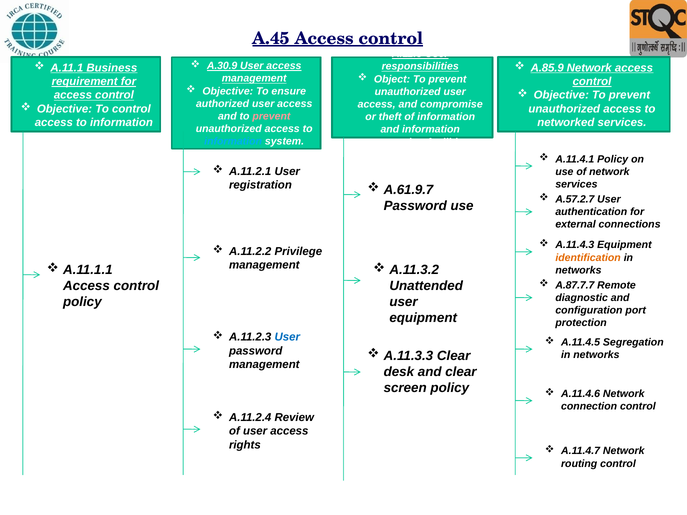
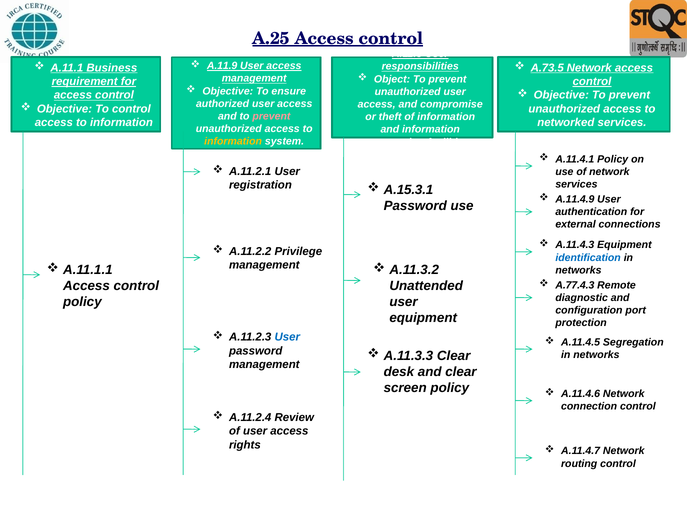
A.45: A.45 -> A.25
A.30.9: A.30.9 -> A.11.9
A.85.9: A.85.9 -> A.73.5
information at (233, 142) colour: light blue -> yellow
A.61.9.7: A.61.9.7 -> A.15.3.1
A.57.2.7: A.57.2.7 -> A.11.4.9
identification colour: orange -> blue
A.87.7.7: A.87.7.7 -> A.77.4.3
